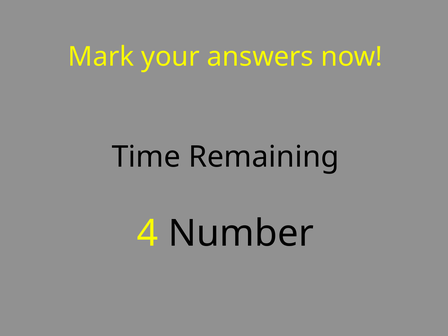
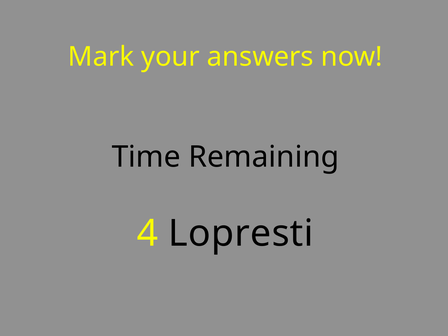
Number: Number -> Lopresti
